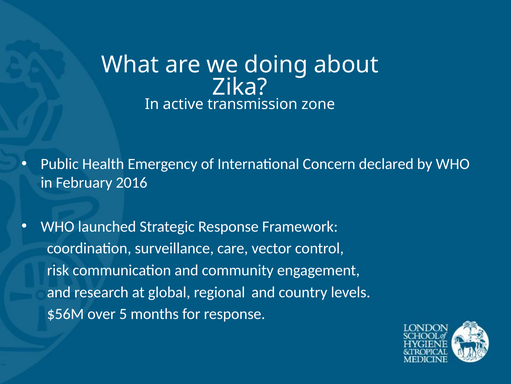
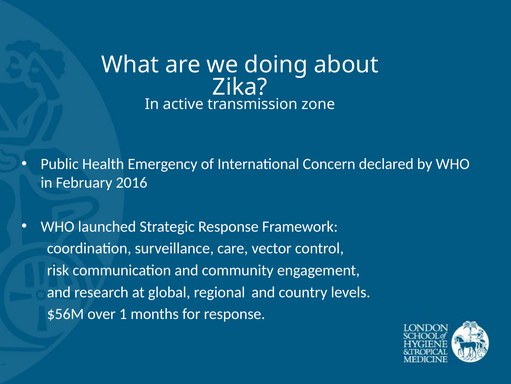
5: 5 -> 1
